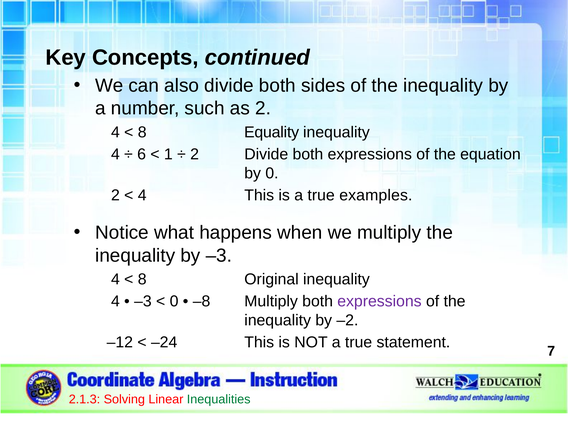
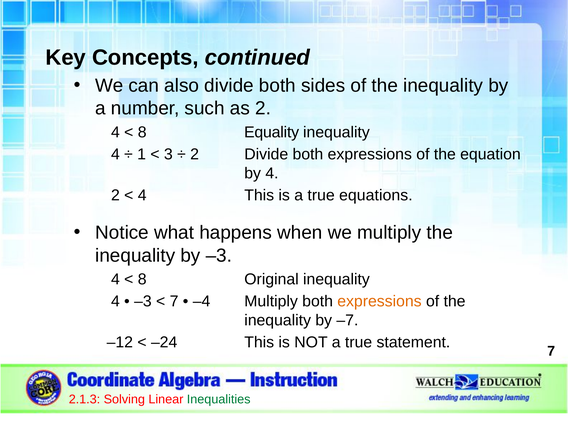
6: 6 -> 1
1: 1 -> 3
by 0: 0 -> 4
examples: examples -> equations
0 at (174, 301): 0 -> 7
–8: –8 -> –4
expressions at (379, 301) colour: purple -> orange
–2: –2 -> –7
